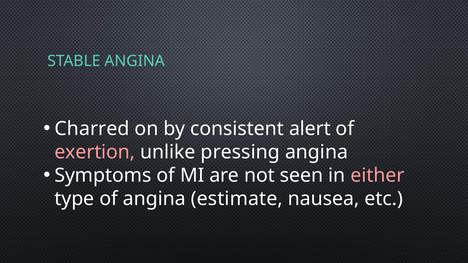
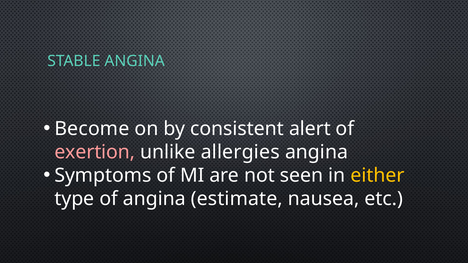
Charred: Charred -> Become
pressing: pressing -> allergies
either colour: pink -> yellow
